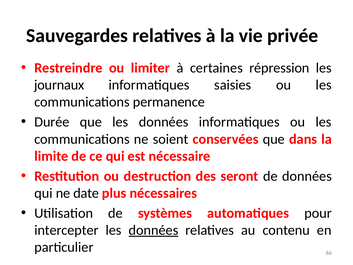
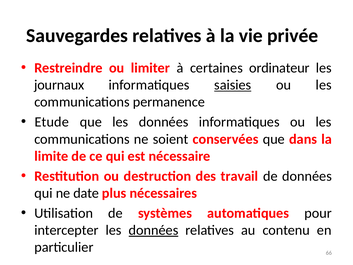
répression: répression -> ordinateur
saisies underline: none -> present
Durée: Durée -> Etude
seront: seront -> travail
